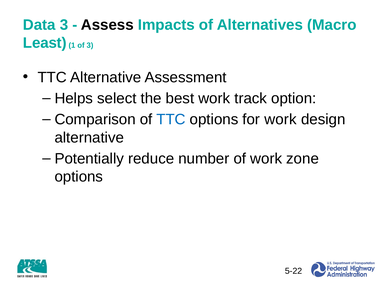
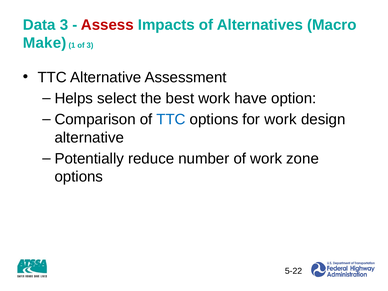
Assess colour: black -> red
Least: Least -> Make
track: track -> have
